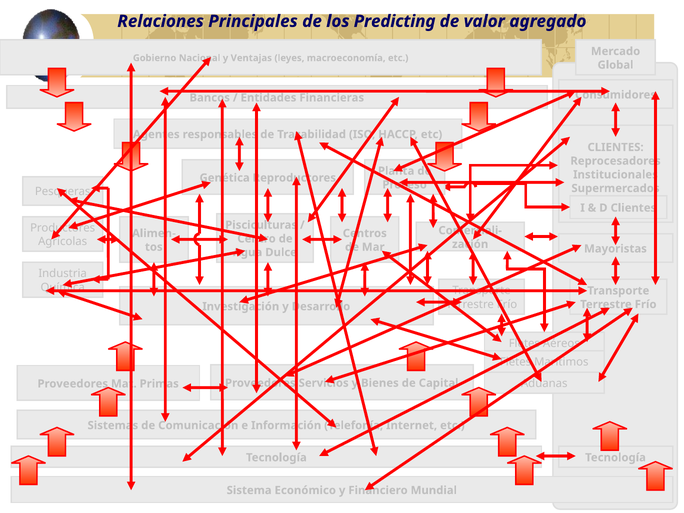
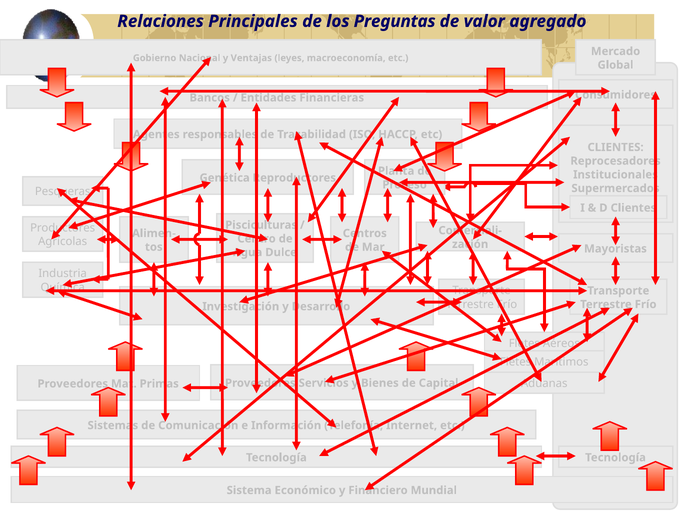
Predicting: Predicting -> Preguntas
